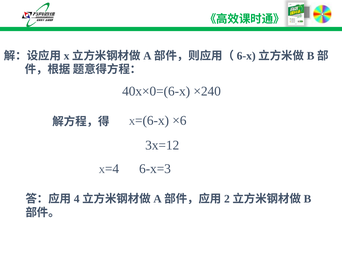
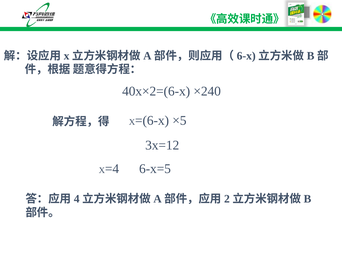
40x×0=(6-x: 40x×0=(6-x -> 40x×2=(6-x
×6: ×6 -> ×5
6-x=3: 6-x=3 -> 6-x=5
